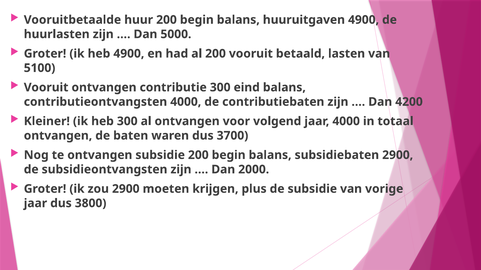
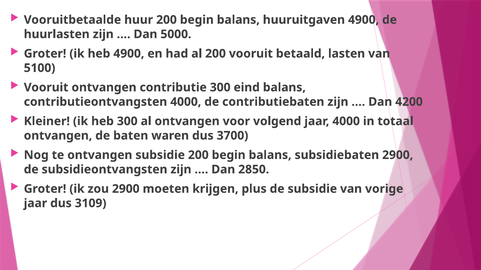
2000: 2000 -> 2850
3800: 3800 -> 3109
